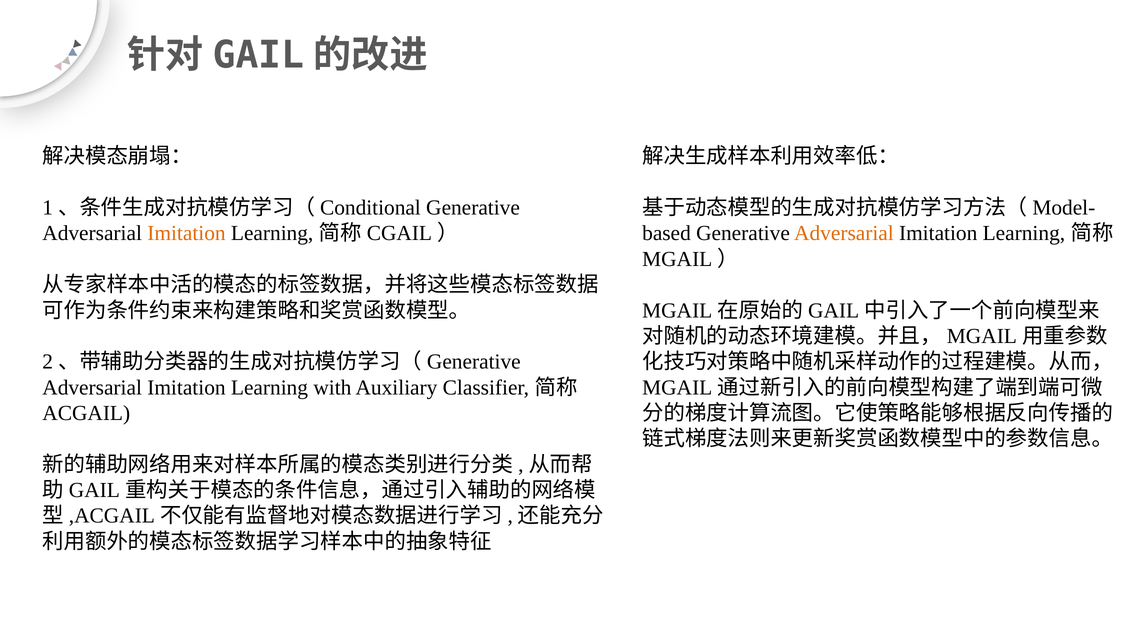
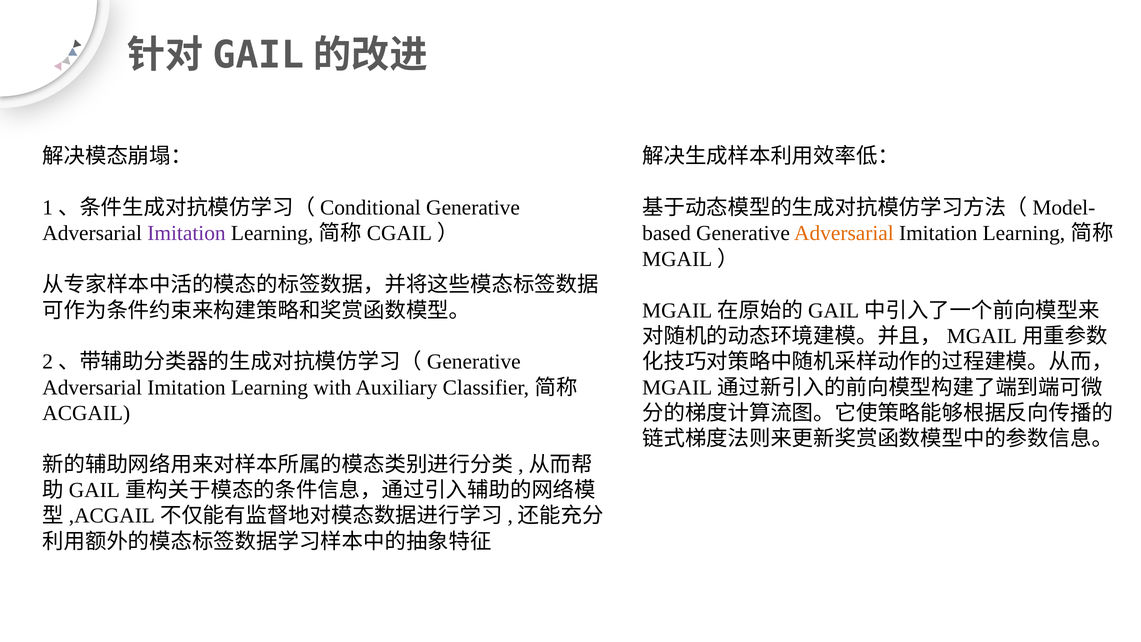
Imitation at (186, 233) colour: orange -> purple
